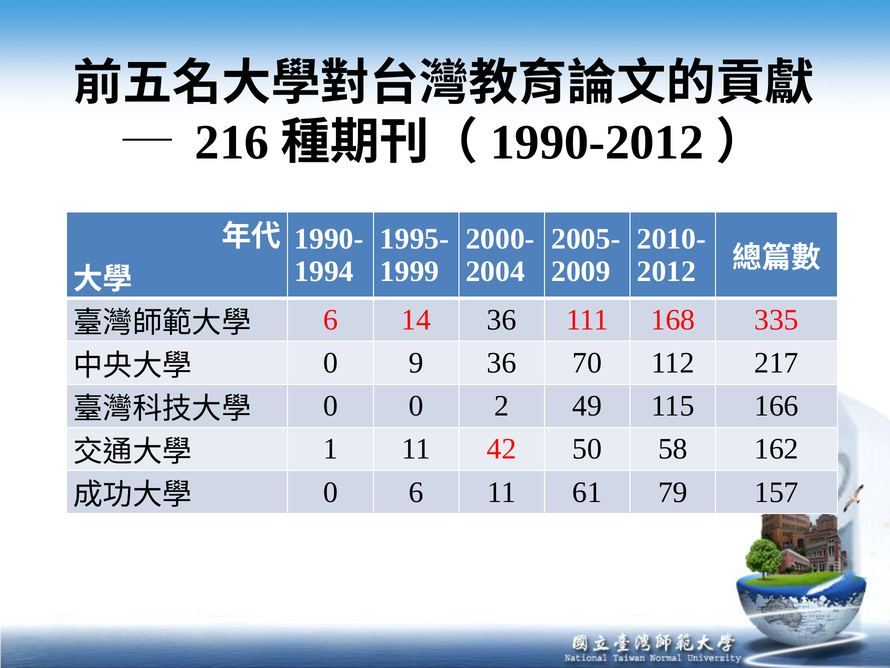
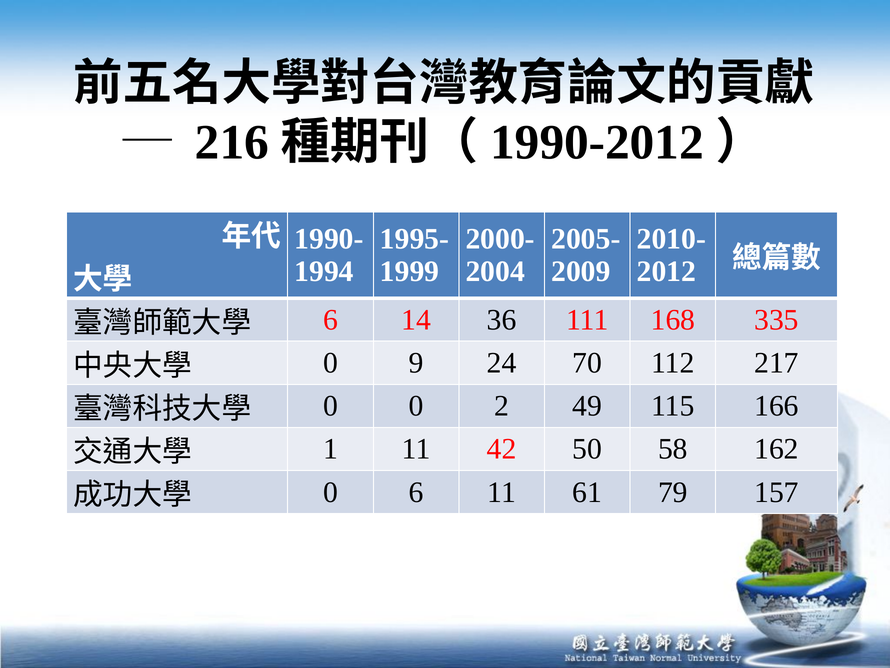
9 36: 36 -> 24
